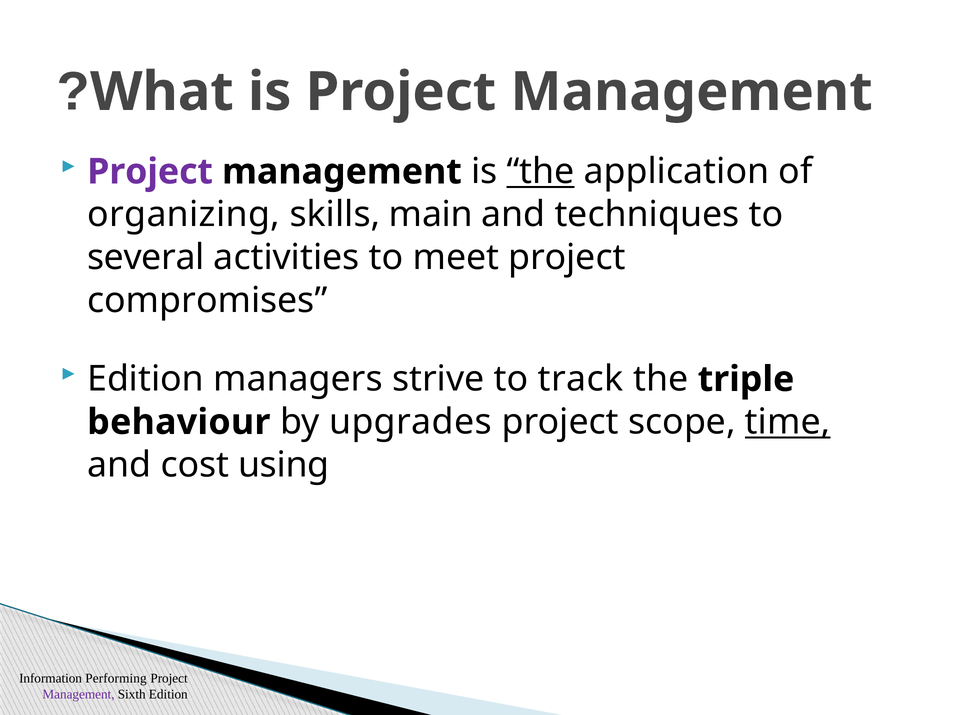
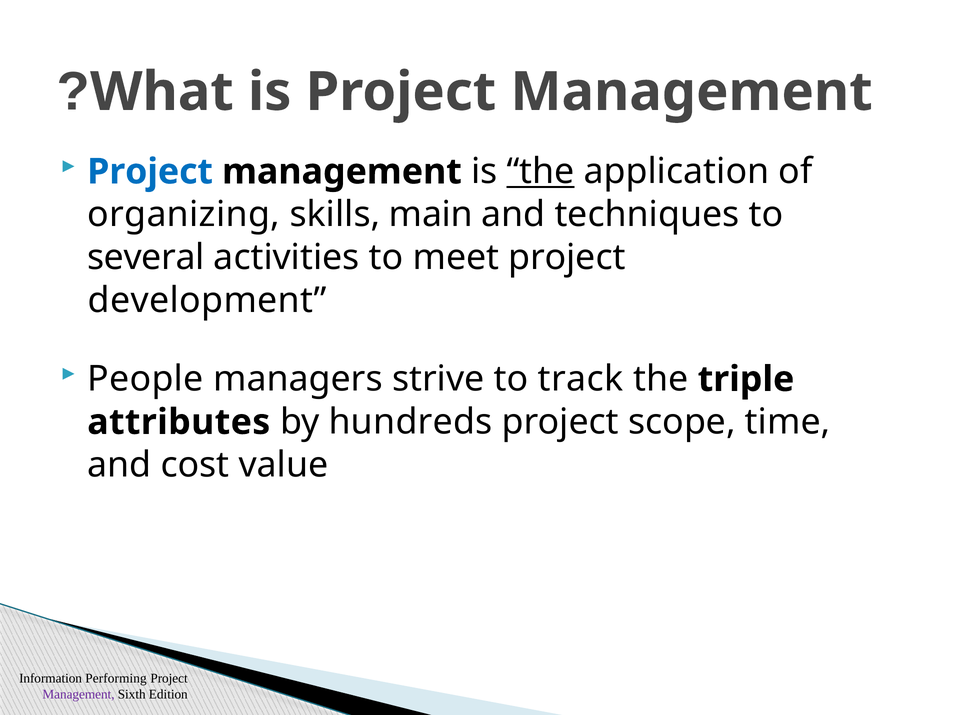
Project at (150, 172) colour: purple -> blue
compromises: compromises -> development
Edition at (146, 379): Edition -> People
behaviour: behaviour -> attributes
upgrades: upgrades -> hundreds
time underline: present -> none
using: using -> value
